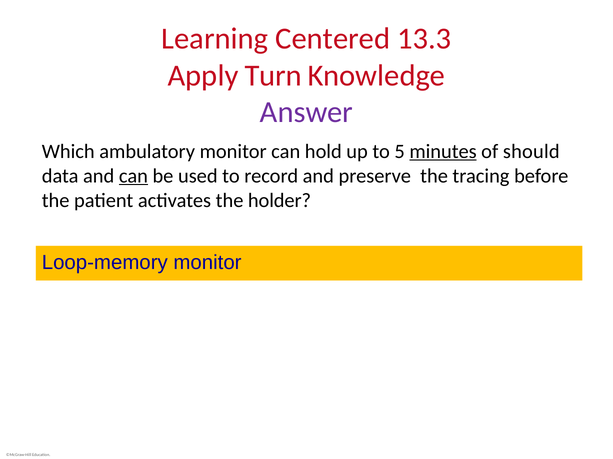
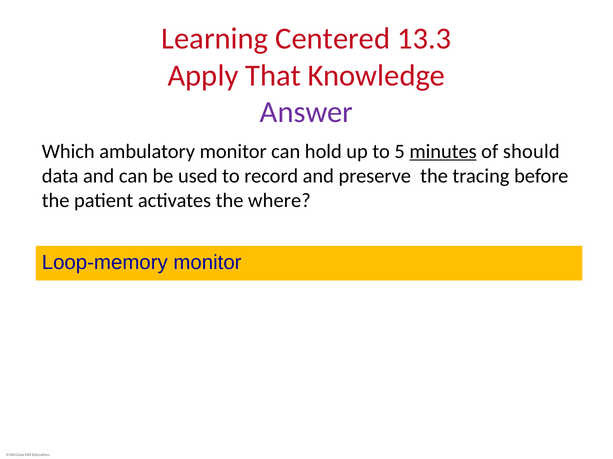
Turn: Turn -> That
can at (133, 176) underline: present -> none
holder: holder -> where
